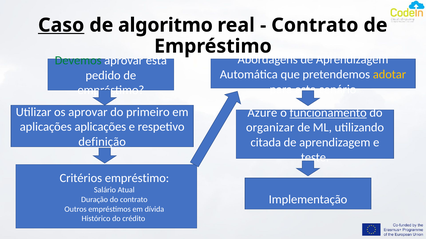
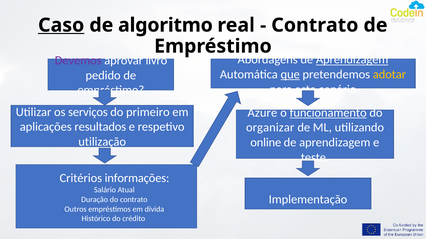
Aprendizagem at (352, 60) underline: none -> present
Devemos colour: green -> purple
esta: esta -> livro
que underline: none -> present
os aprovar: aprovar -> serviços
aplicações aplicações: aplicações -> resultados
definição: definição -> utilização
citada: citada -> online
Critérios empréstimo: empréstimo -> informações
